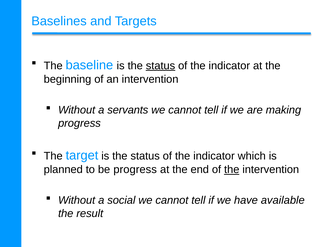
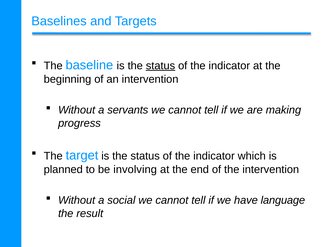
be progress: progress -> involving
the at (232, 169) underline: present -> none
available: available -> language
